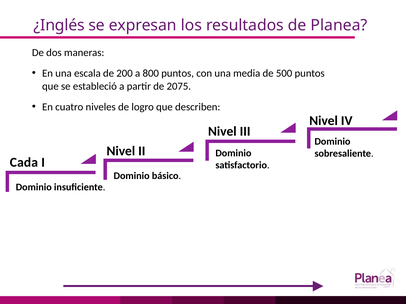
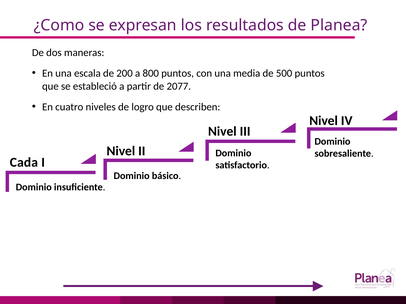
¿Inglés: ¿Inglés -> ¿Como
2075: 2075 -> 2077
